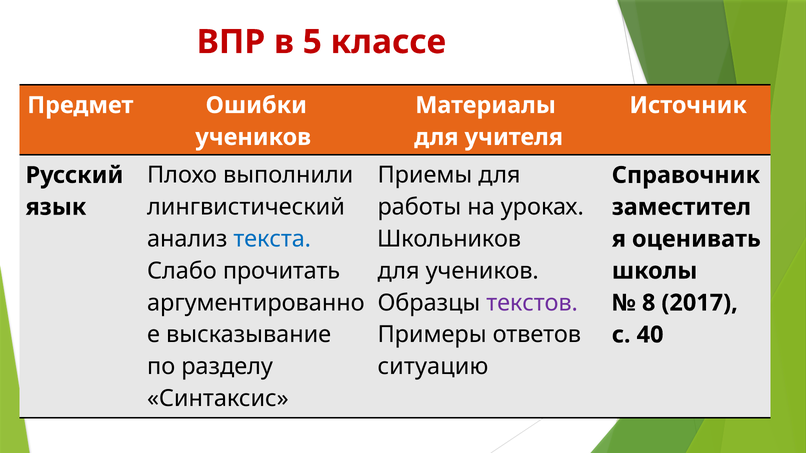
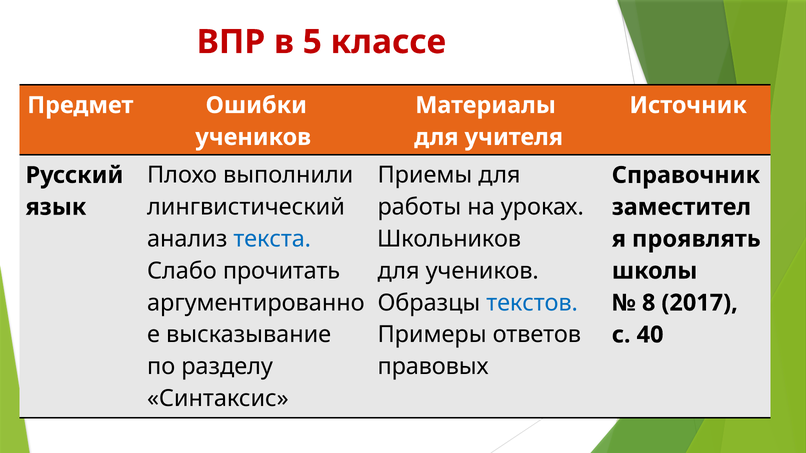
оценивать: оценивать -> проявлять
текстов colour: purple -> blue
ситуацию: ситуацию -> правовых
